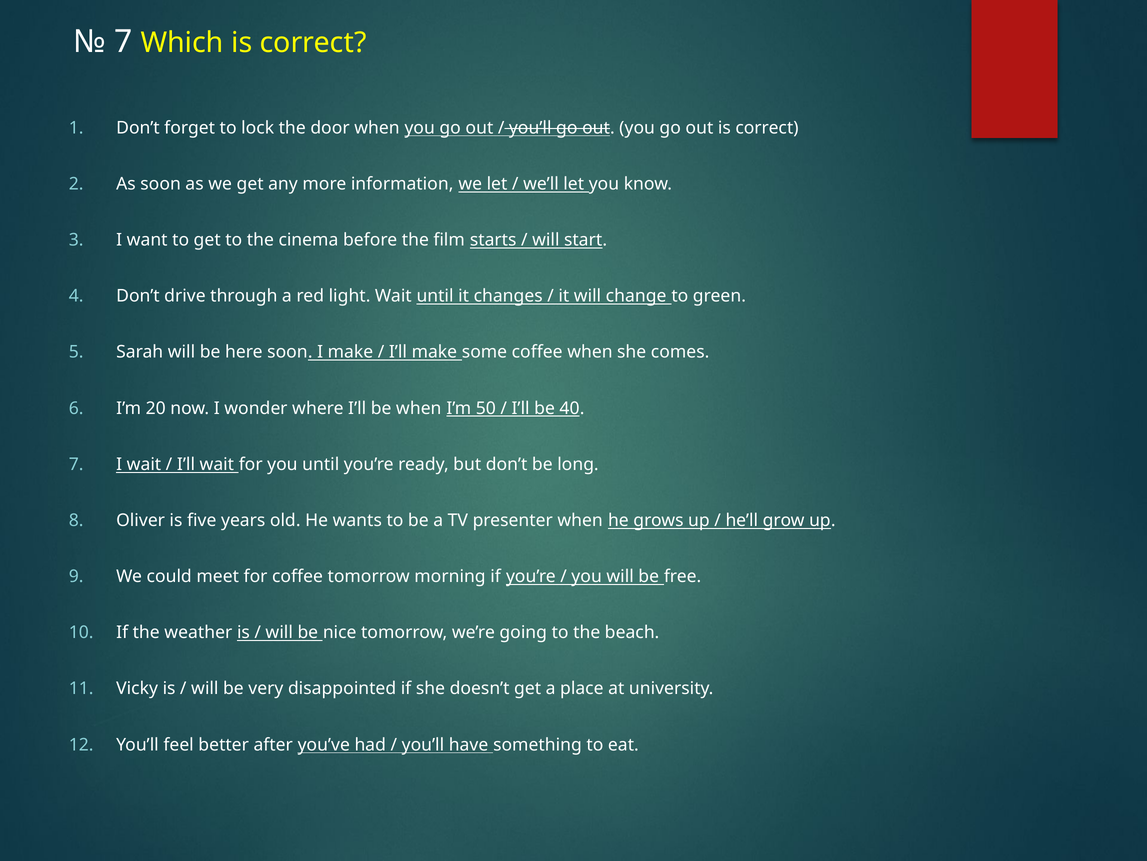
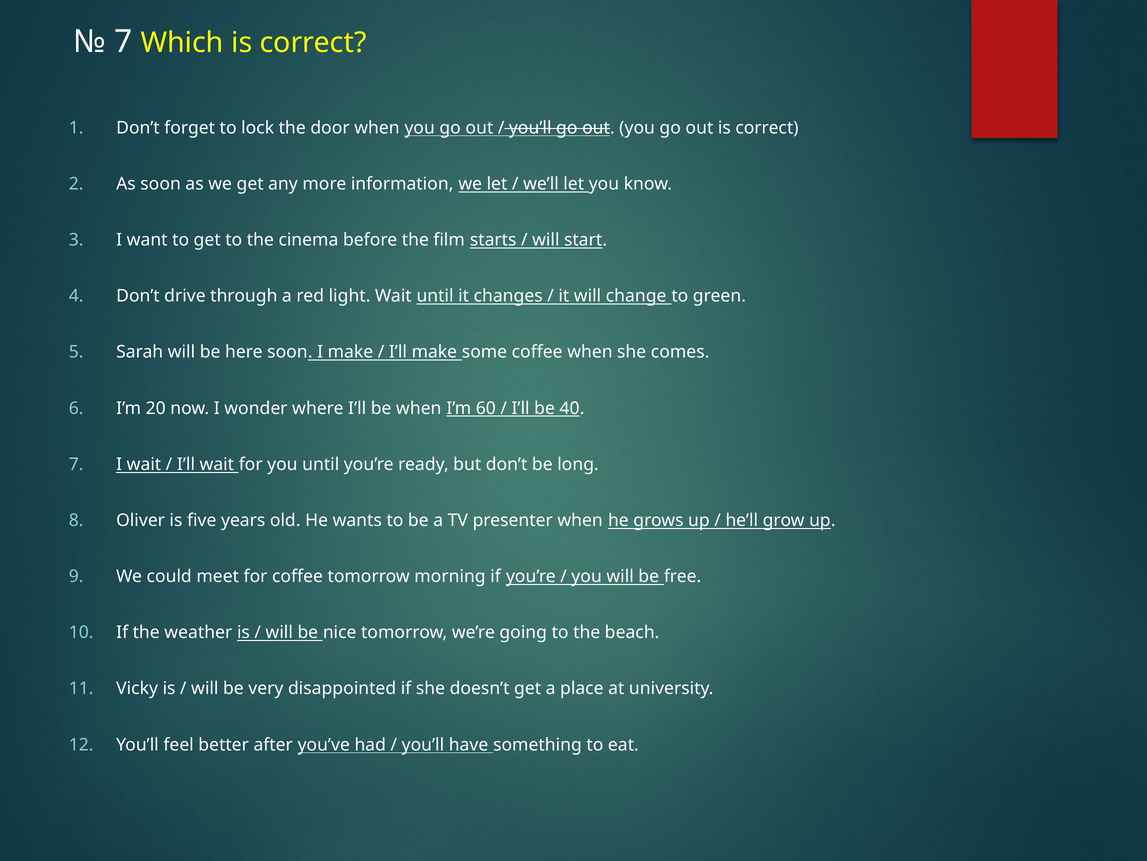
50: 50 -> 60
